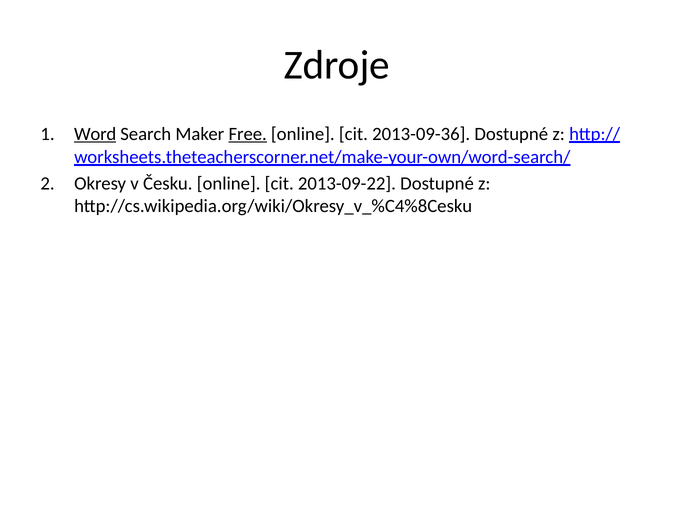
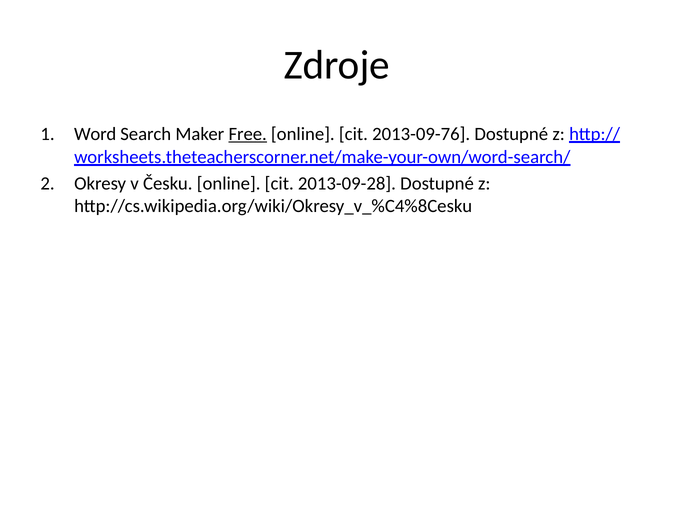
Word underline: present -> none
2013-09-36: 2013-09-36 -> 2013-09-76
2013-09-22: 2013-09-22 -> 2013-09-28
